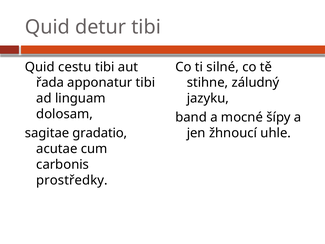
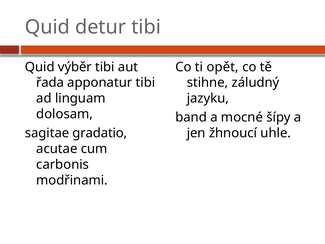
cestu: cestu -> výběr
silné: silné -> opět
prostředky: prostředky -> modřinami
